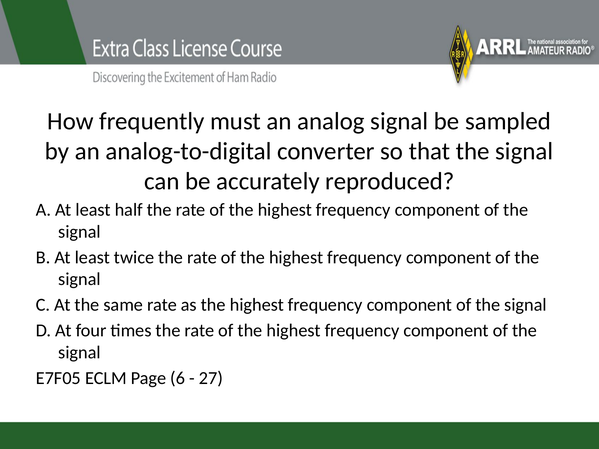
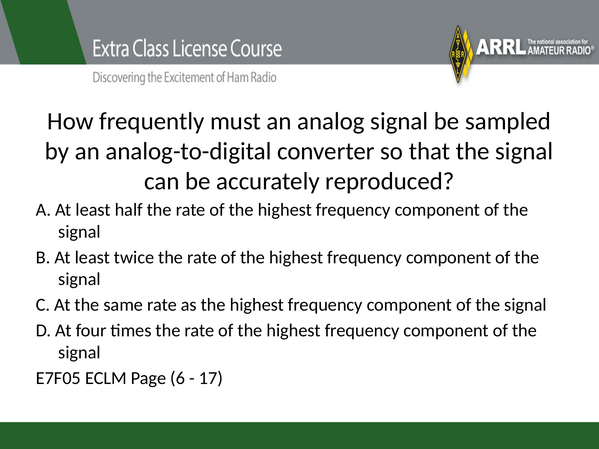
27: 27 -> 17
